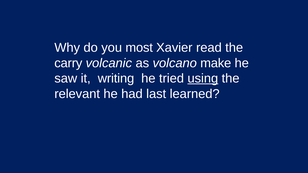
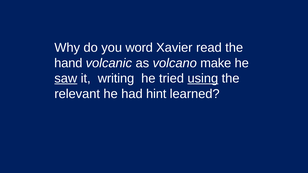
most: most -> word
carry: carry -> hand
saw underline: none -> present
last: last -> hint
